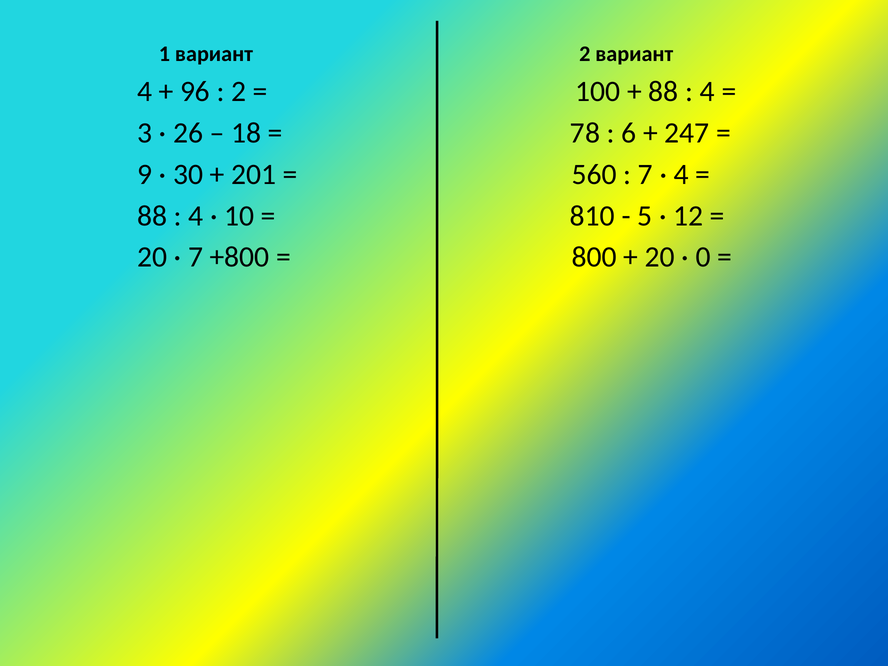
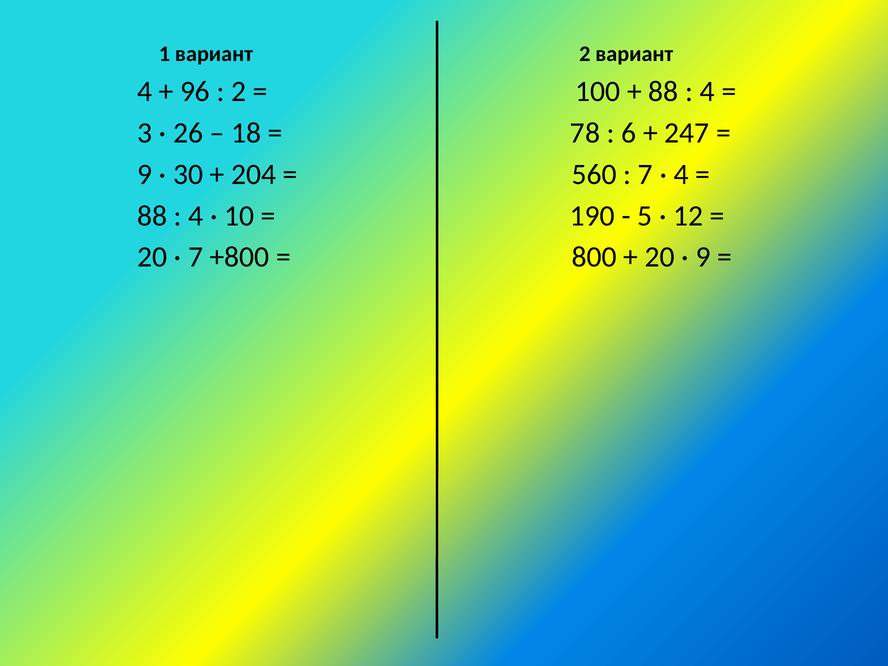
201: 201 -> 204
810: 810 -> 190
0 at (703, 257): 0 -> 9
